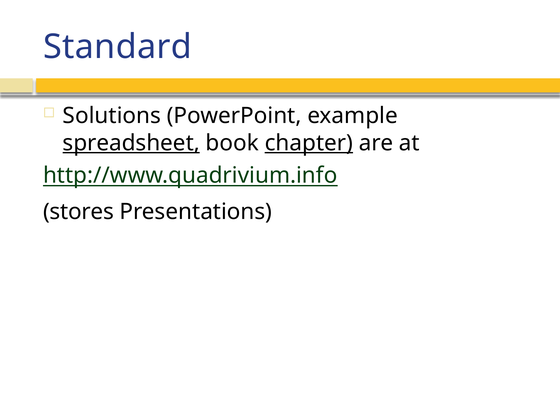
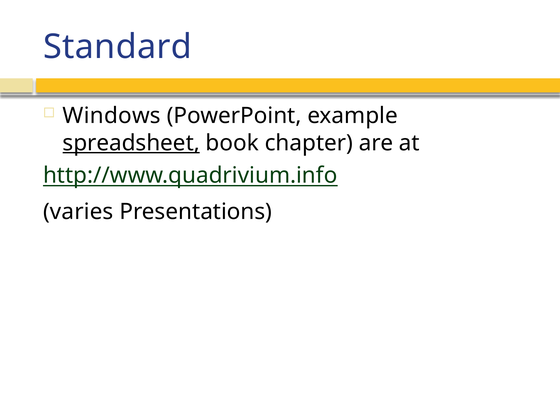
Solutions: Solutions -> Windows
chapter underline: present -> none
stores: stores -> varies
